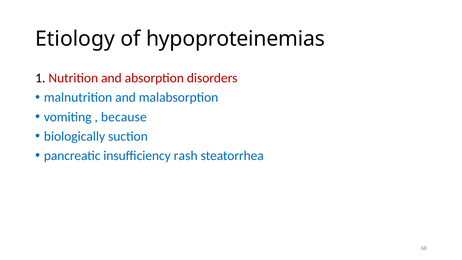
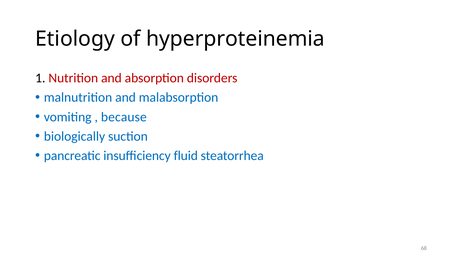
hypoproteinemias: hypoproteinemias -> hyperproteinemia
rash: rash -> fluid
